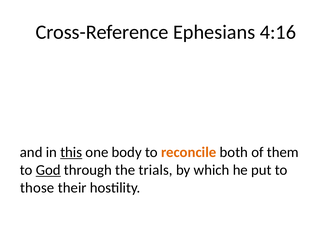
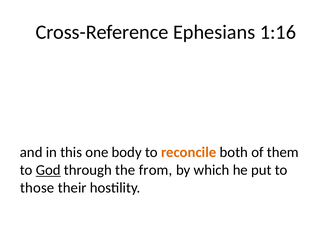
4:16: 4:16 -> 1:16
this underline: present -> none
trials: trials -> from
